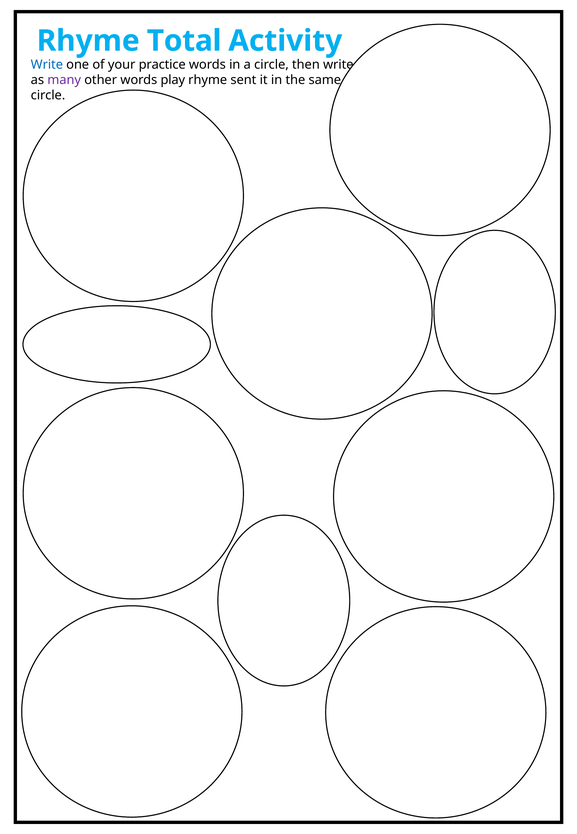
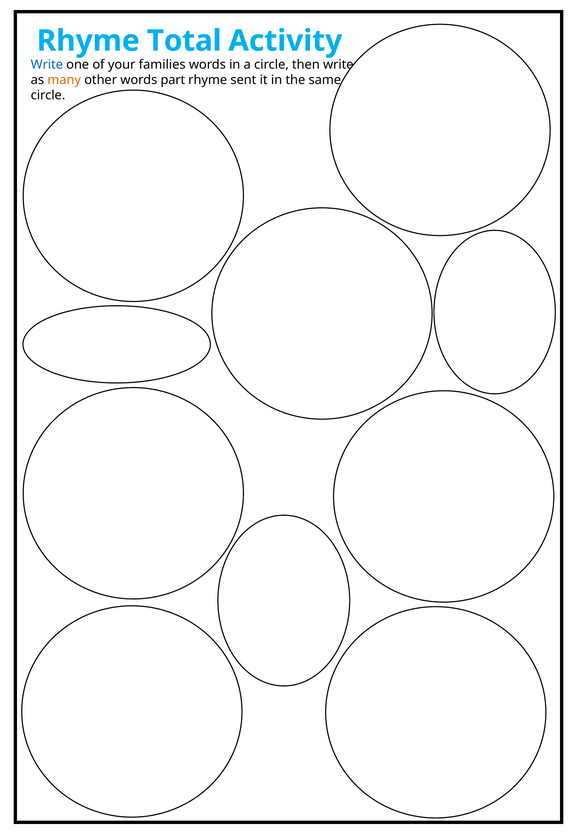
practice: practice -> families
many colour: purple -> orange
play: play -> part
